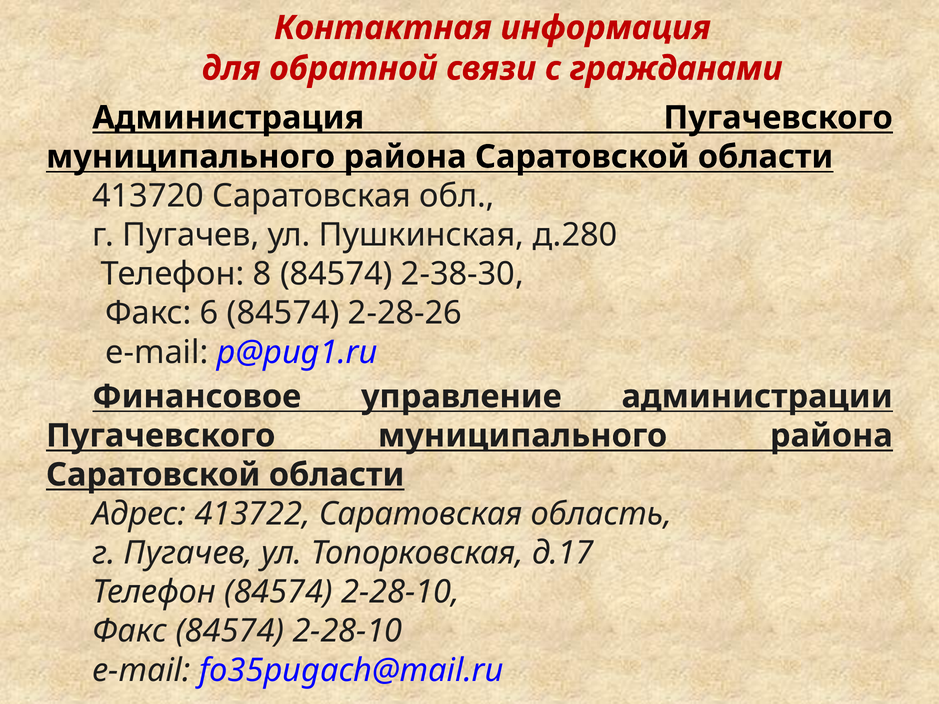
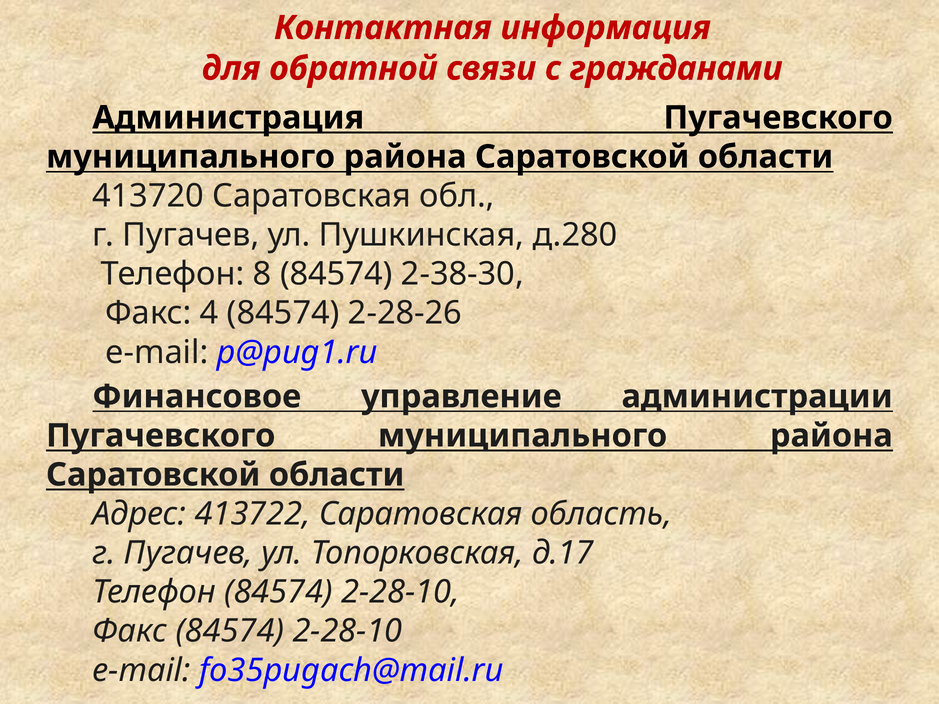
6: 6 -> 4
